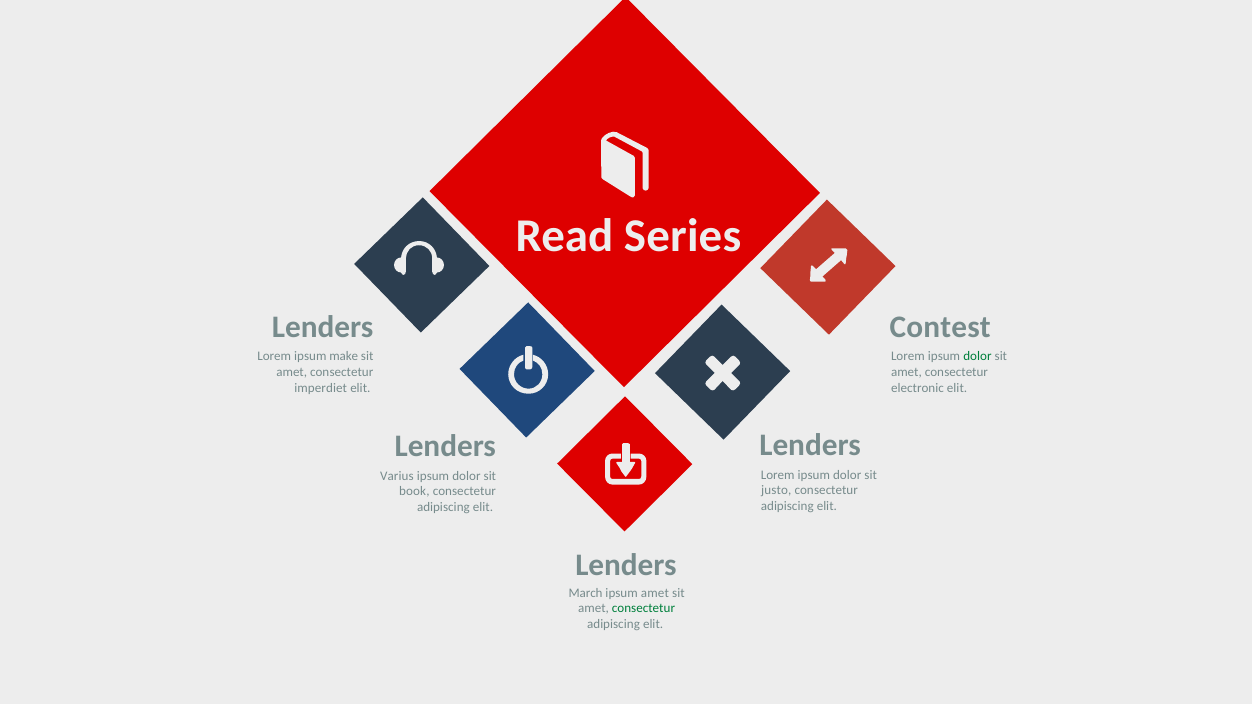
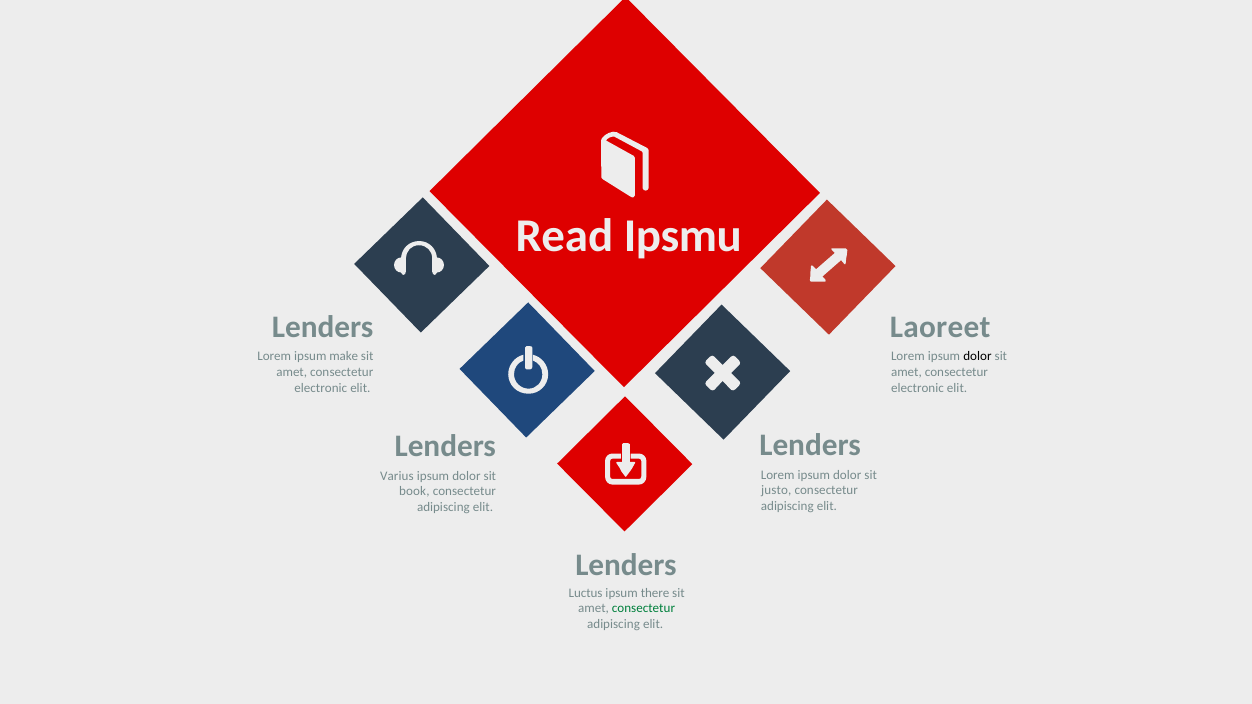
Series: Series -> Ipsmu
Contest: Contest -> Laoreet
dolor at (977, 357) colour: green -> black
imperdiet at (321, 388): imperdiet -> electronic
March: March -> Luctus
ipsum amet: amet -> there
